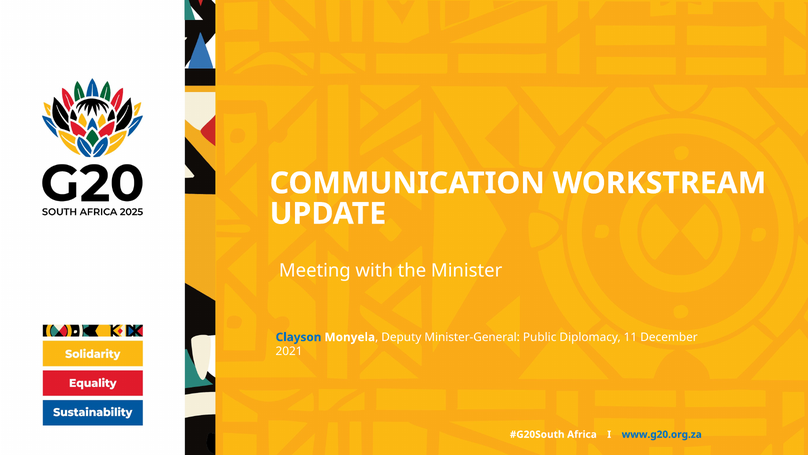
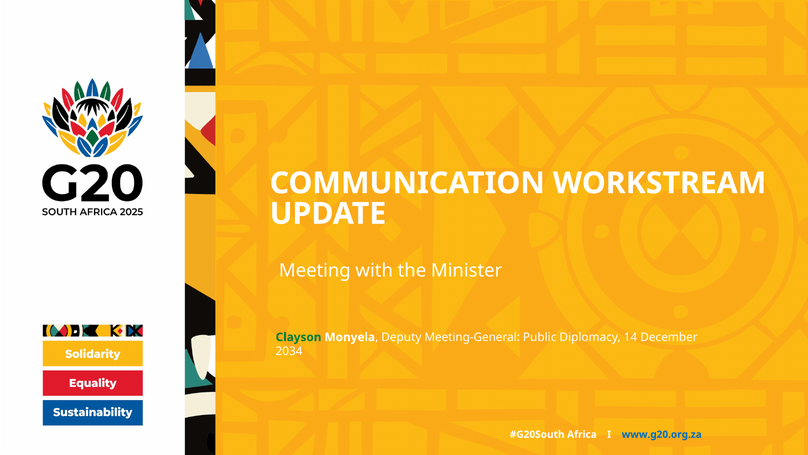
Clayson colour: blue -> green
Minister-General: Minister-General -> Meeting-General
11: 11 -> 14
2021: 2021 -> 2034
